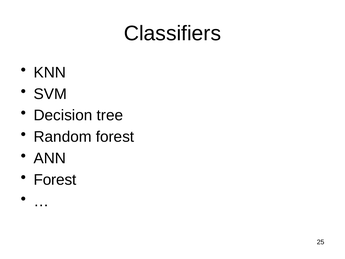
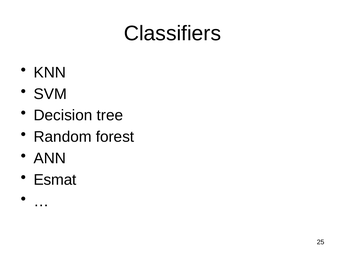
Forest at (55, 180): Forest -> Esmat
